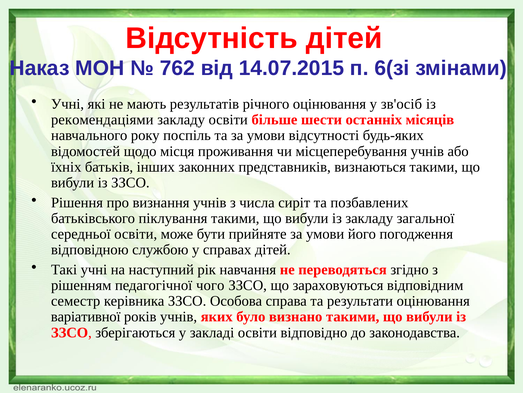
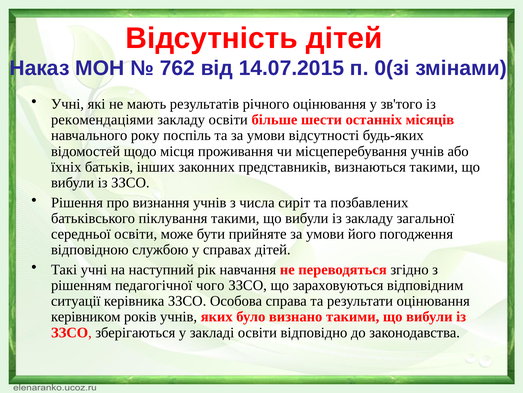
6(зі: 6(зі -> 0(зі
зв'осіб: зв'осіб -> зв'того
семестр: семестр -> ситуації
варіативної: варіативної -> керівником
